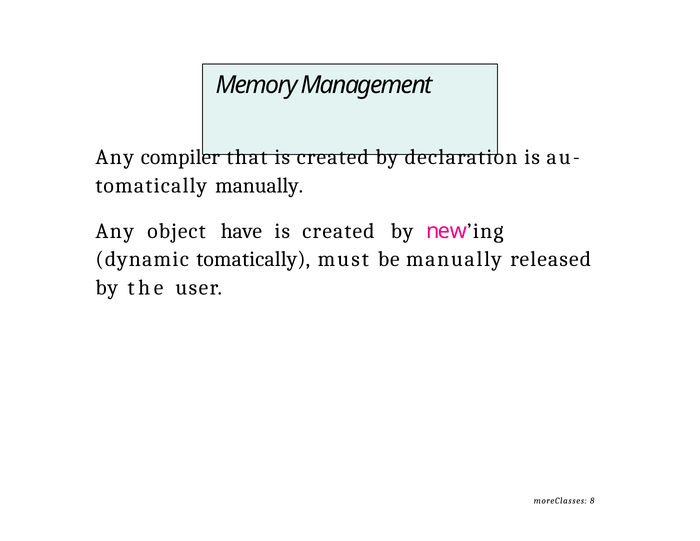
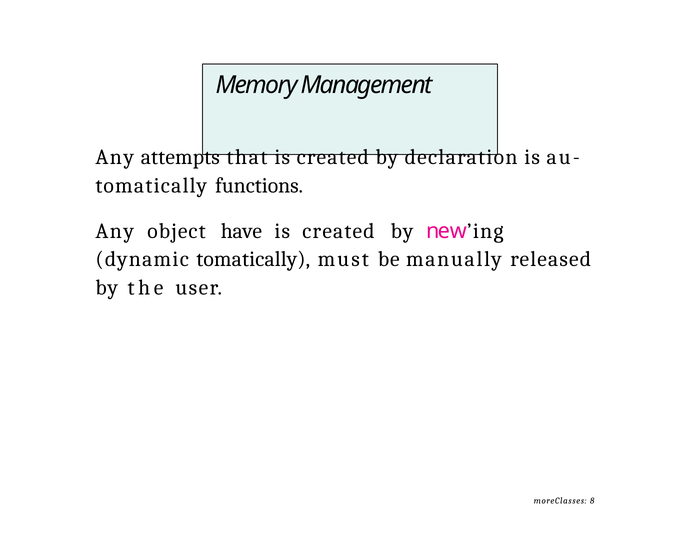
compiler: compiler -> attempts
tomatically manually: manually -> functions
